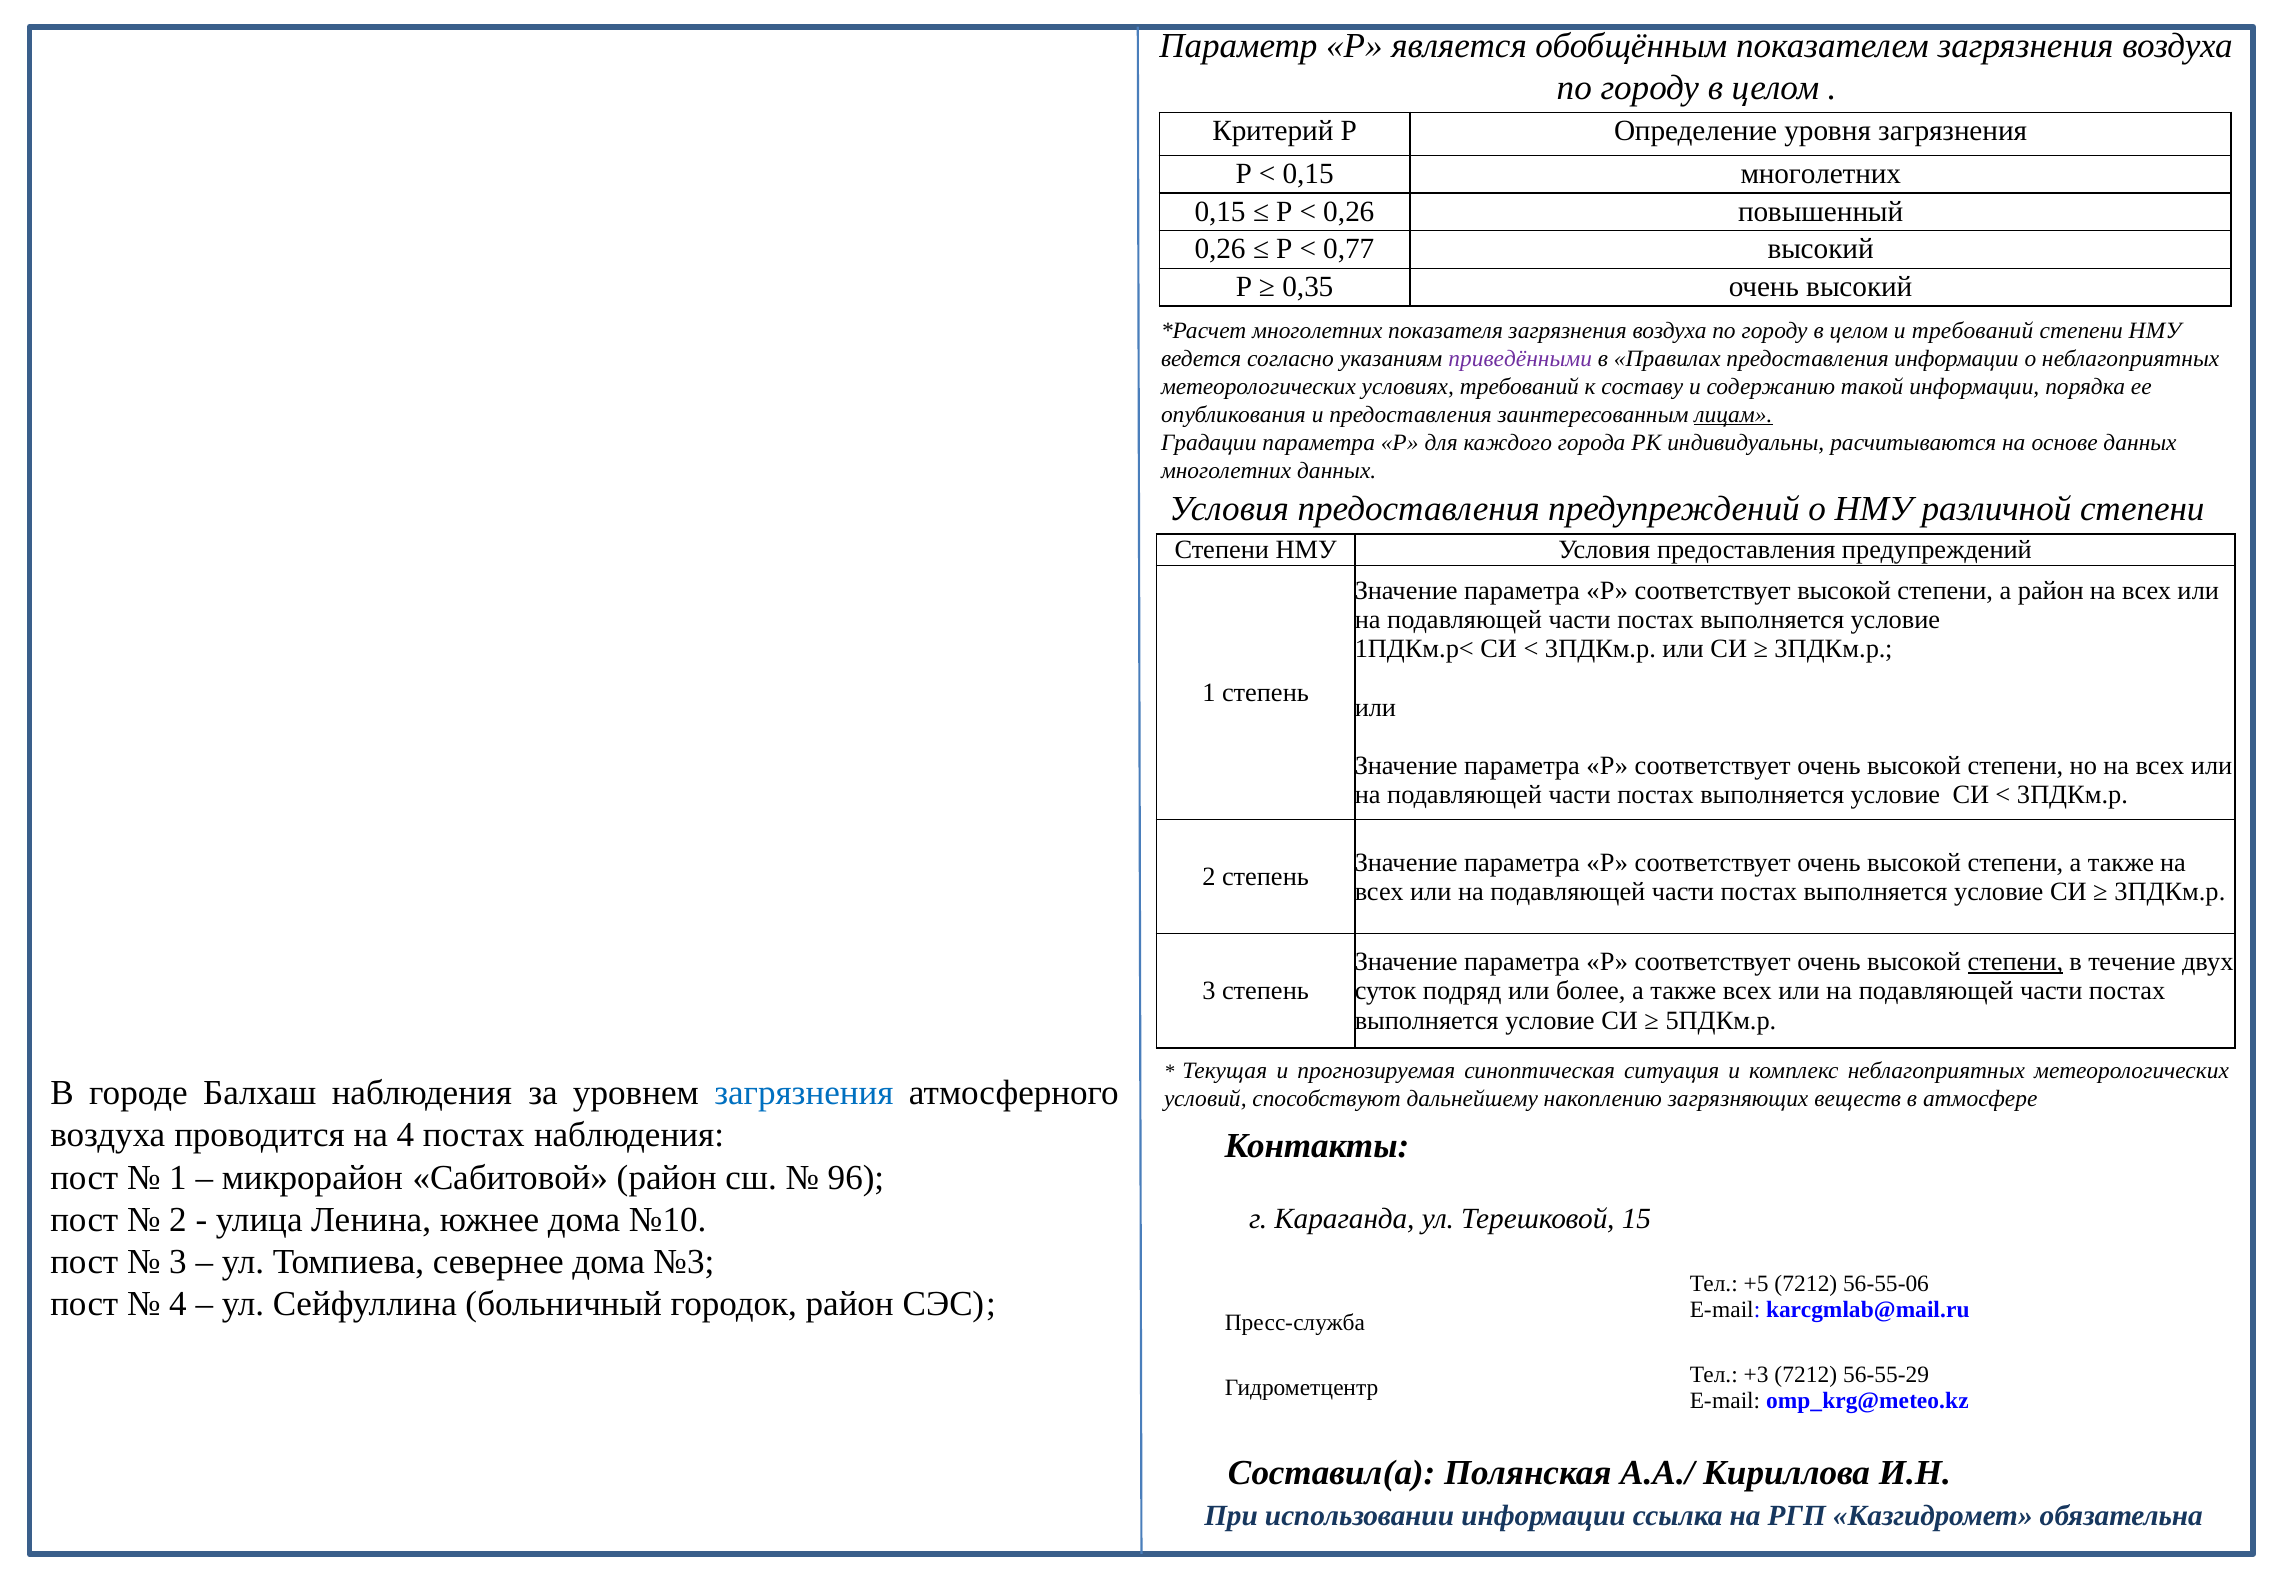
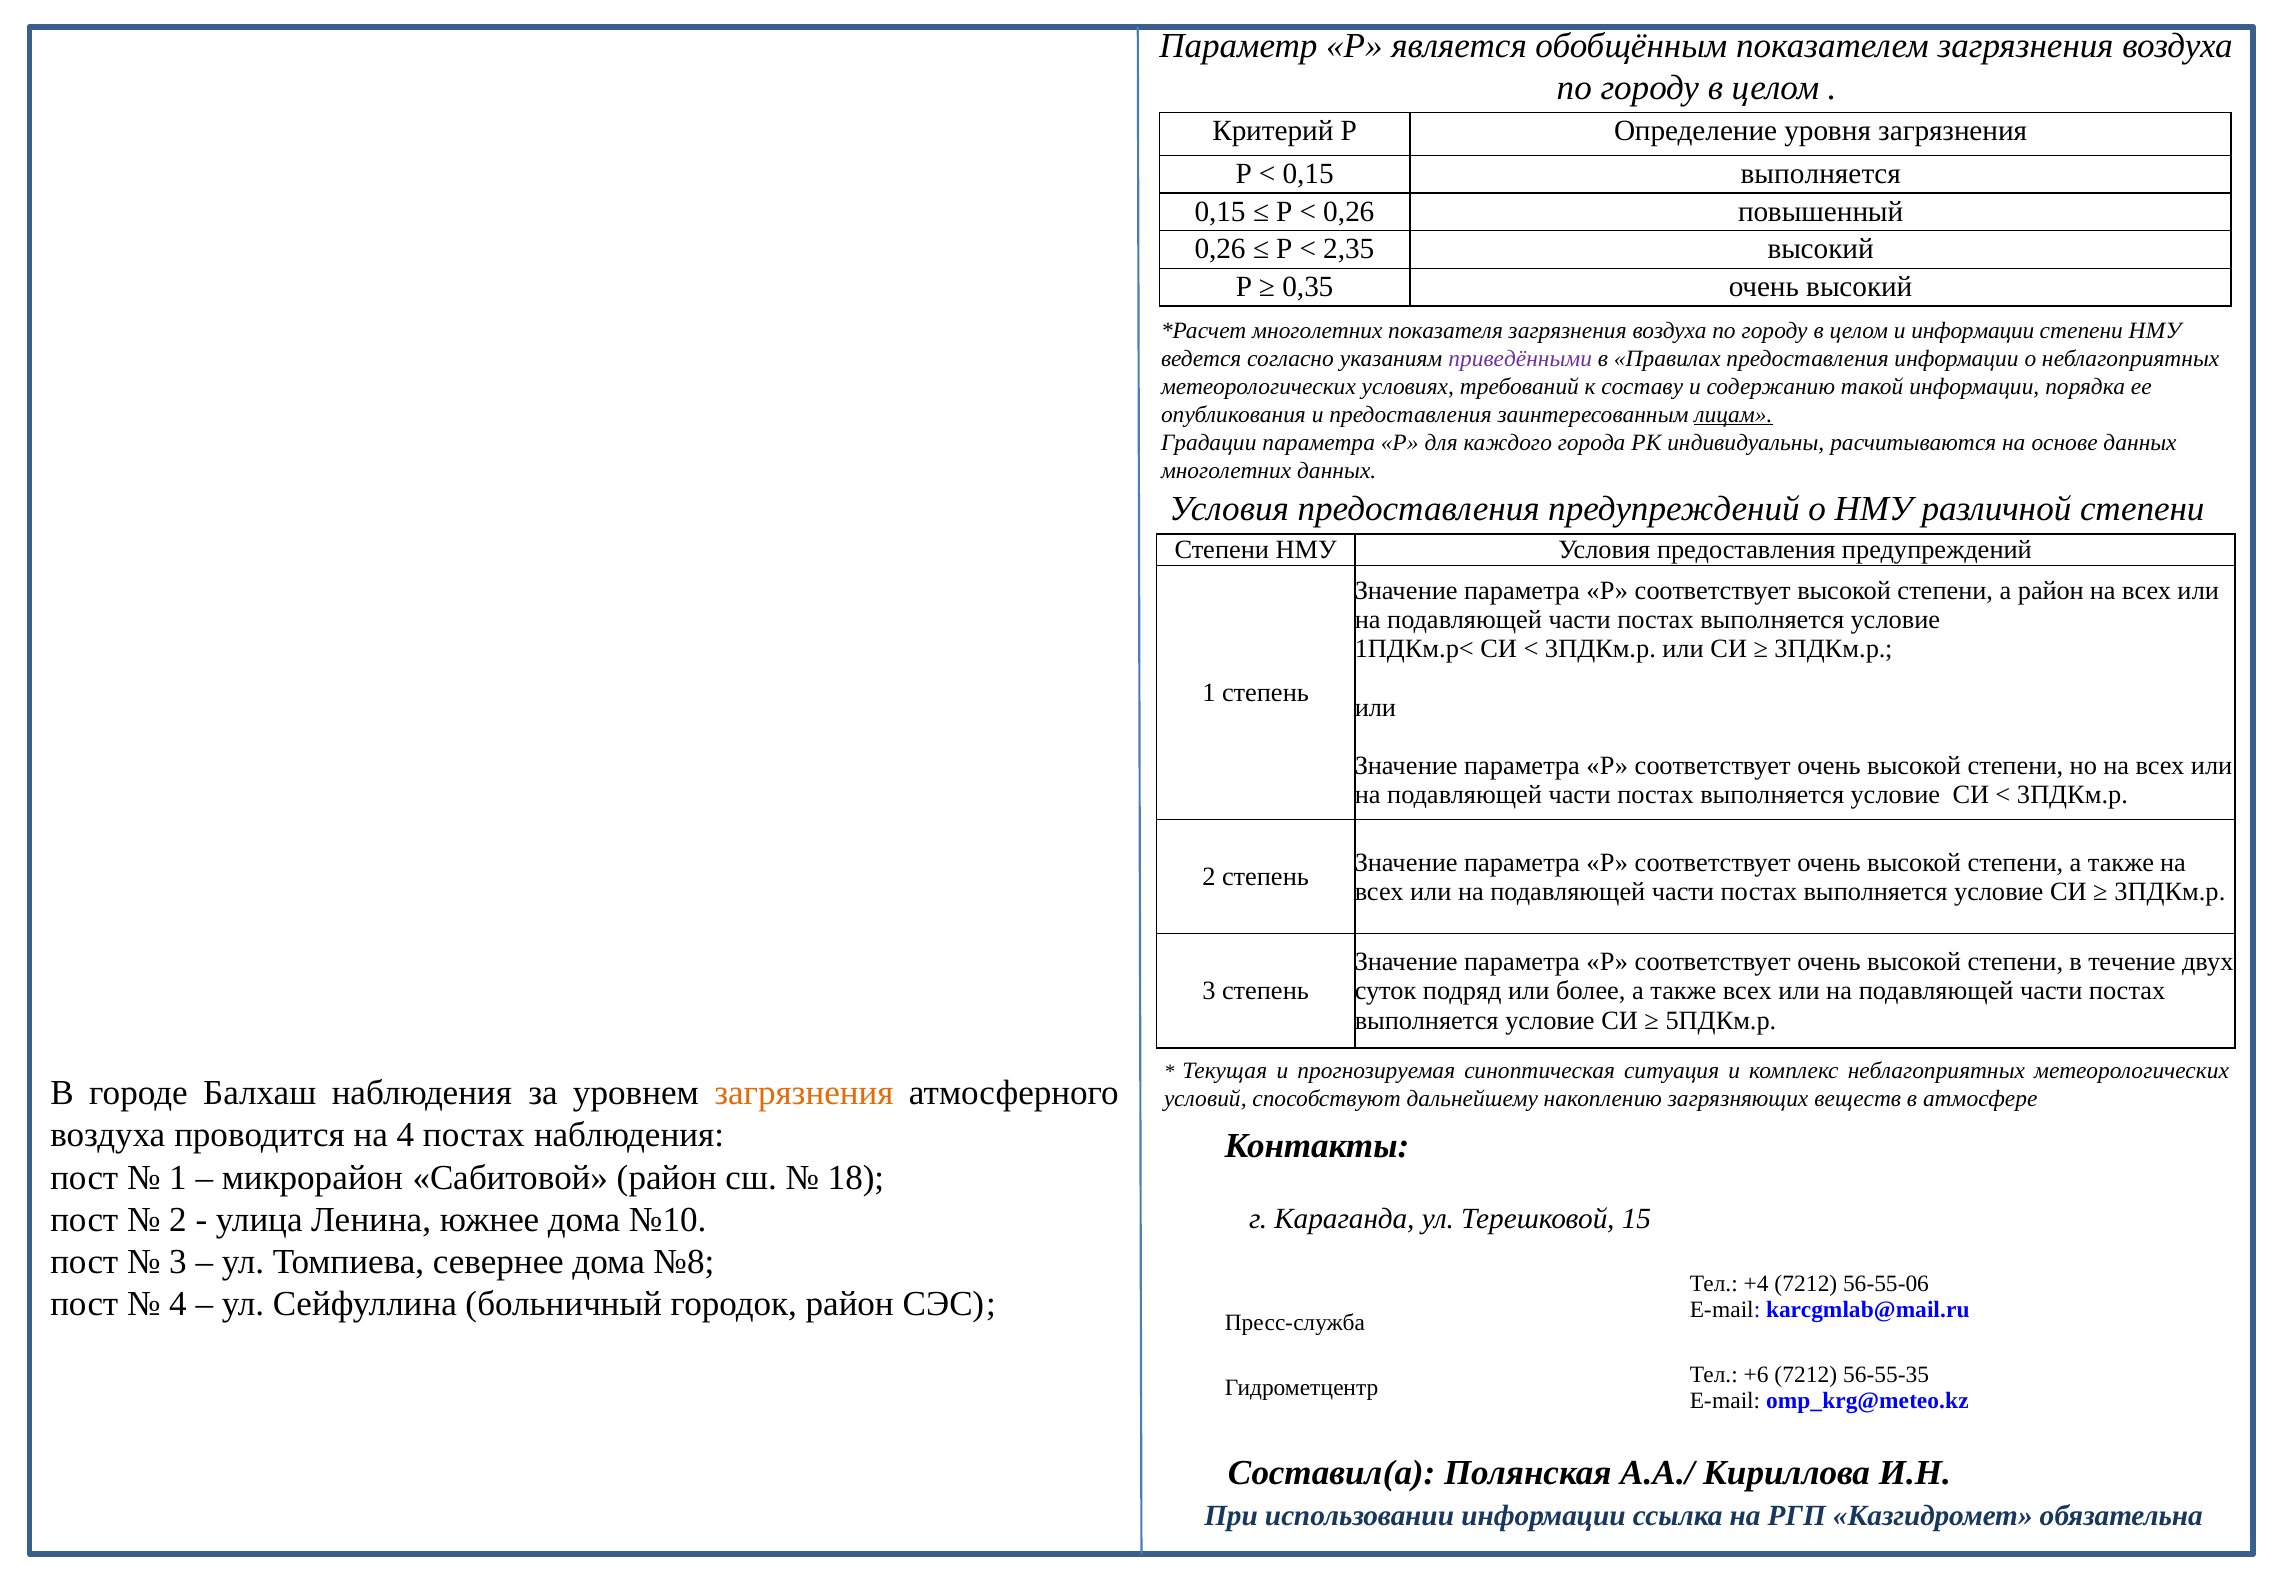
0,15 многолетних: многолетних -> выполняется
0,77: 0,77 -> 2,35
и требований: требований -> информации
степени at (2015, 962) underline: present -> none
загрязнения at (804, 1093) colour: blue -> orange
96: 96 -> 18
№3: №3 -> №8
+5: +5 -> +4
+3: +3 -> +6
56-55-29: 56-55-29 -> 56-55-35
